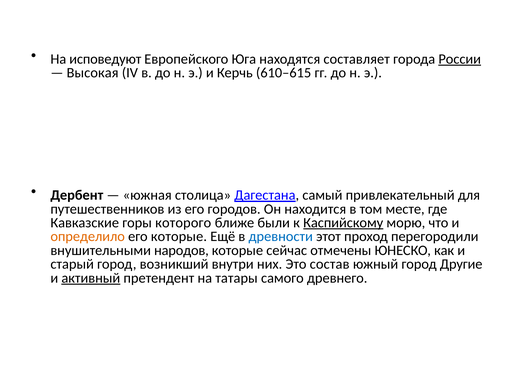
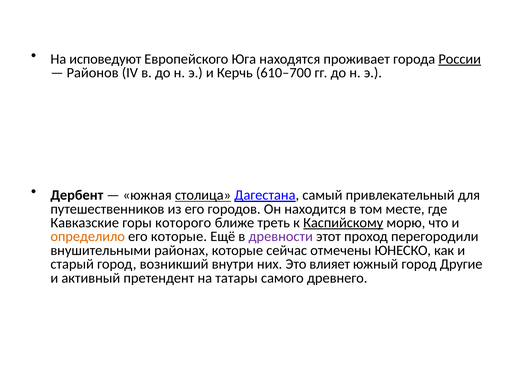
составляет: составляет -> проживает
Высокая: Высокая -> Районов
610–615: 610–615 -> 610–700
столица underline: none -> present
были: были -> треть
древности colour: blue -> purple
народов: народов -> районах
состав: состав -> влияет
активный underline: present -> none
